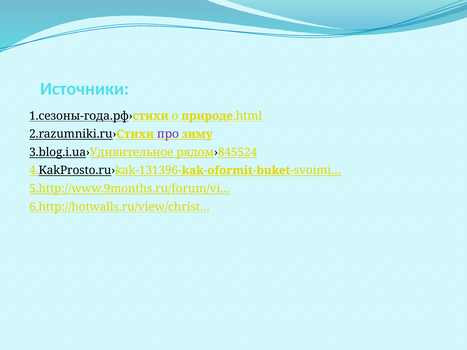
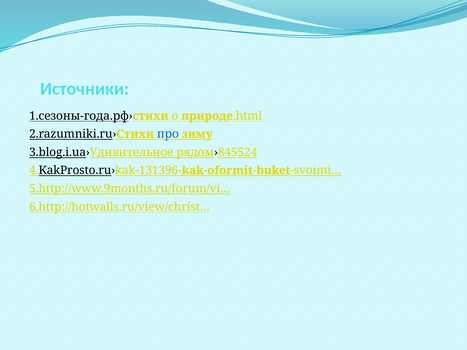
про colour: purple -> blue
